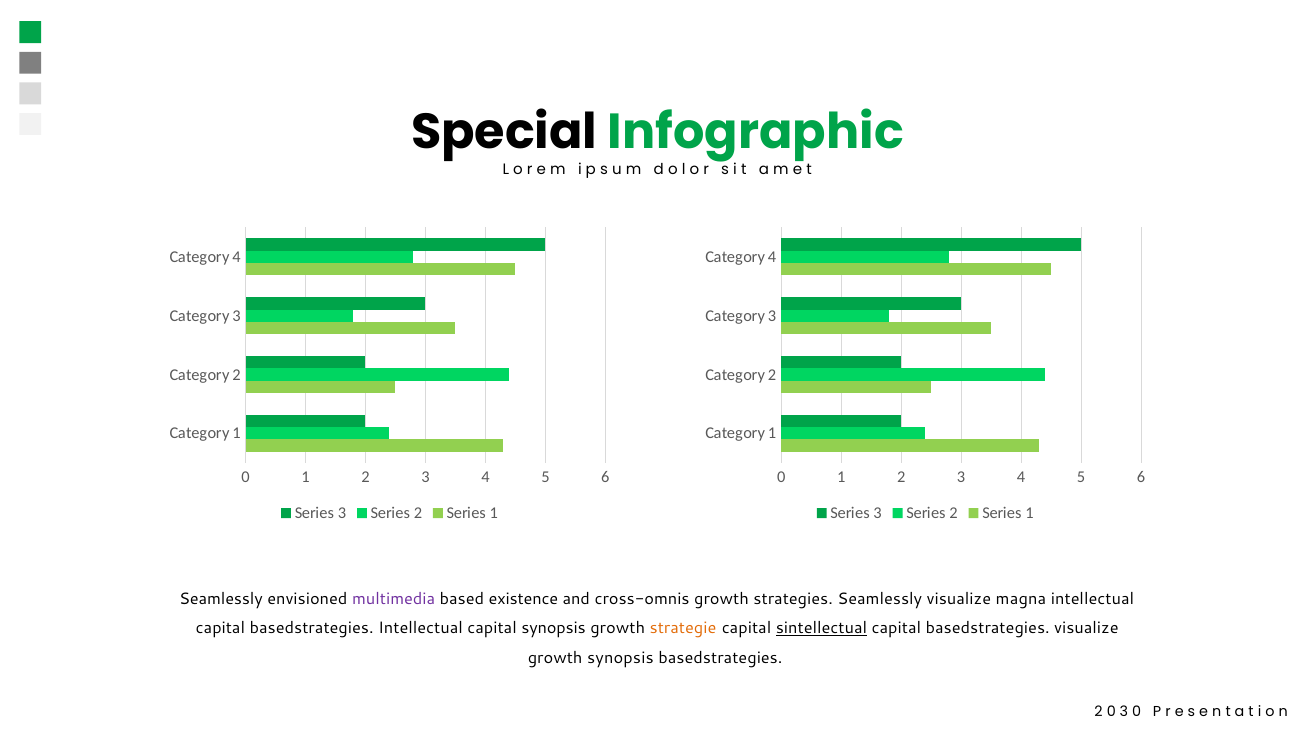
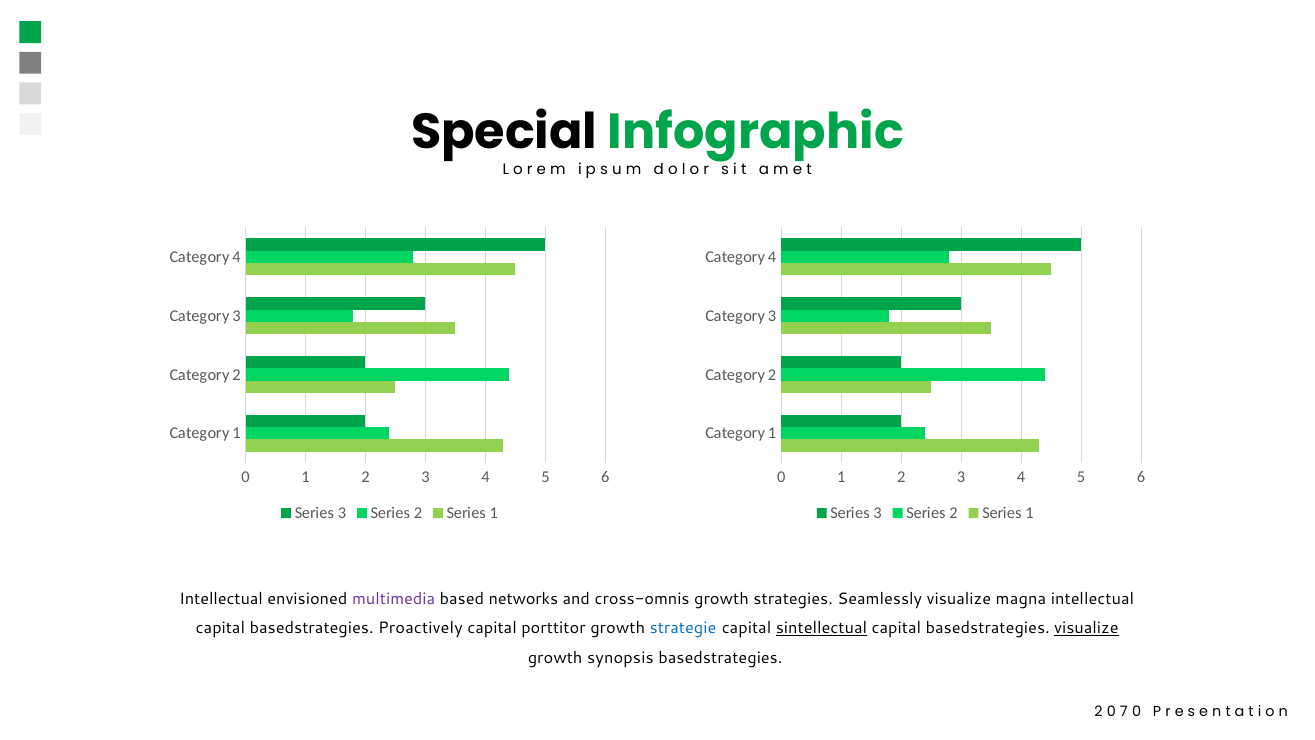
Seamlessly at (221, 599): Seamlessly -> Intellectual
existence: existence -> networks
basedstrategies Intellectual: Intellectual -> Proactively
capital synopsis: synopsis -> porttitor
strategie colour: orange -> blue
visualize at (1086, 628) underline: none -> present
3 at (1124, 711): 3 -> 7
